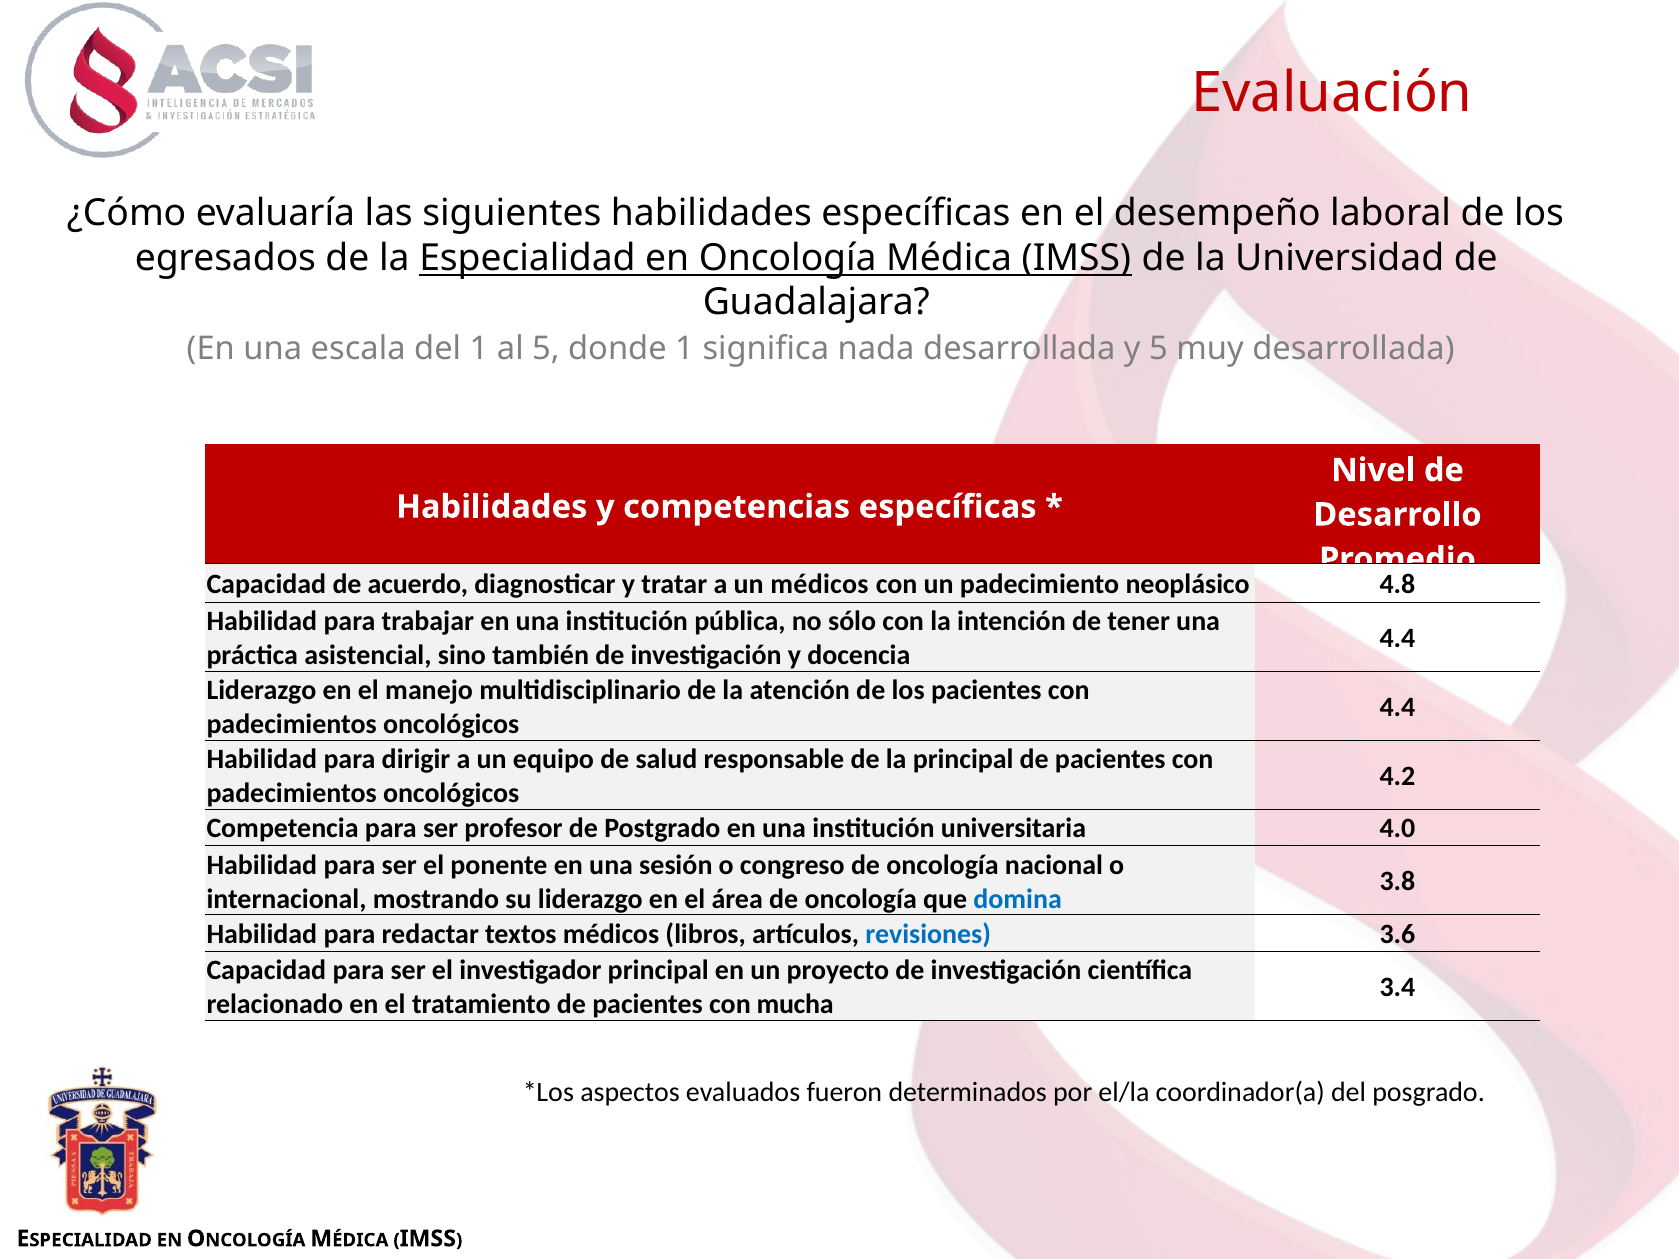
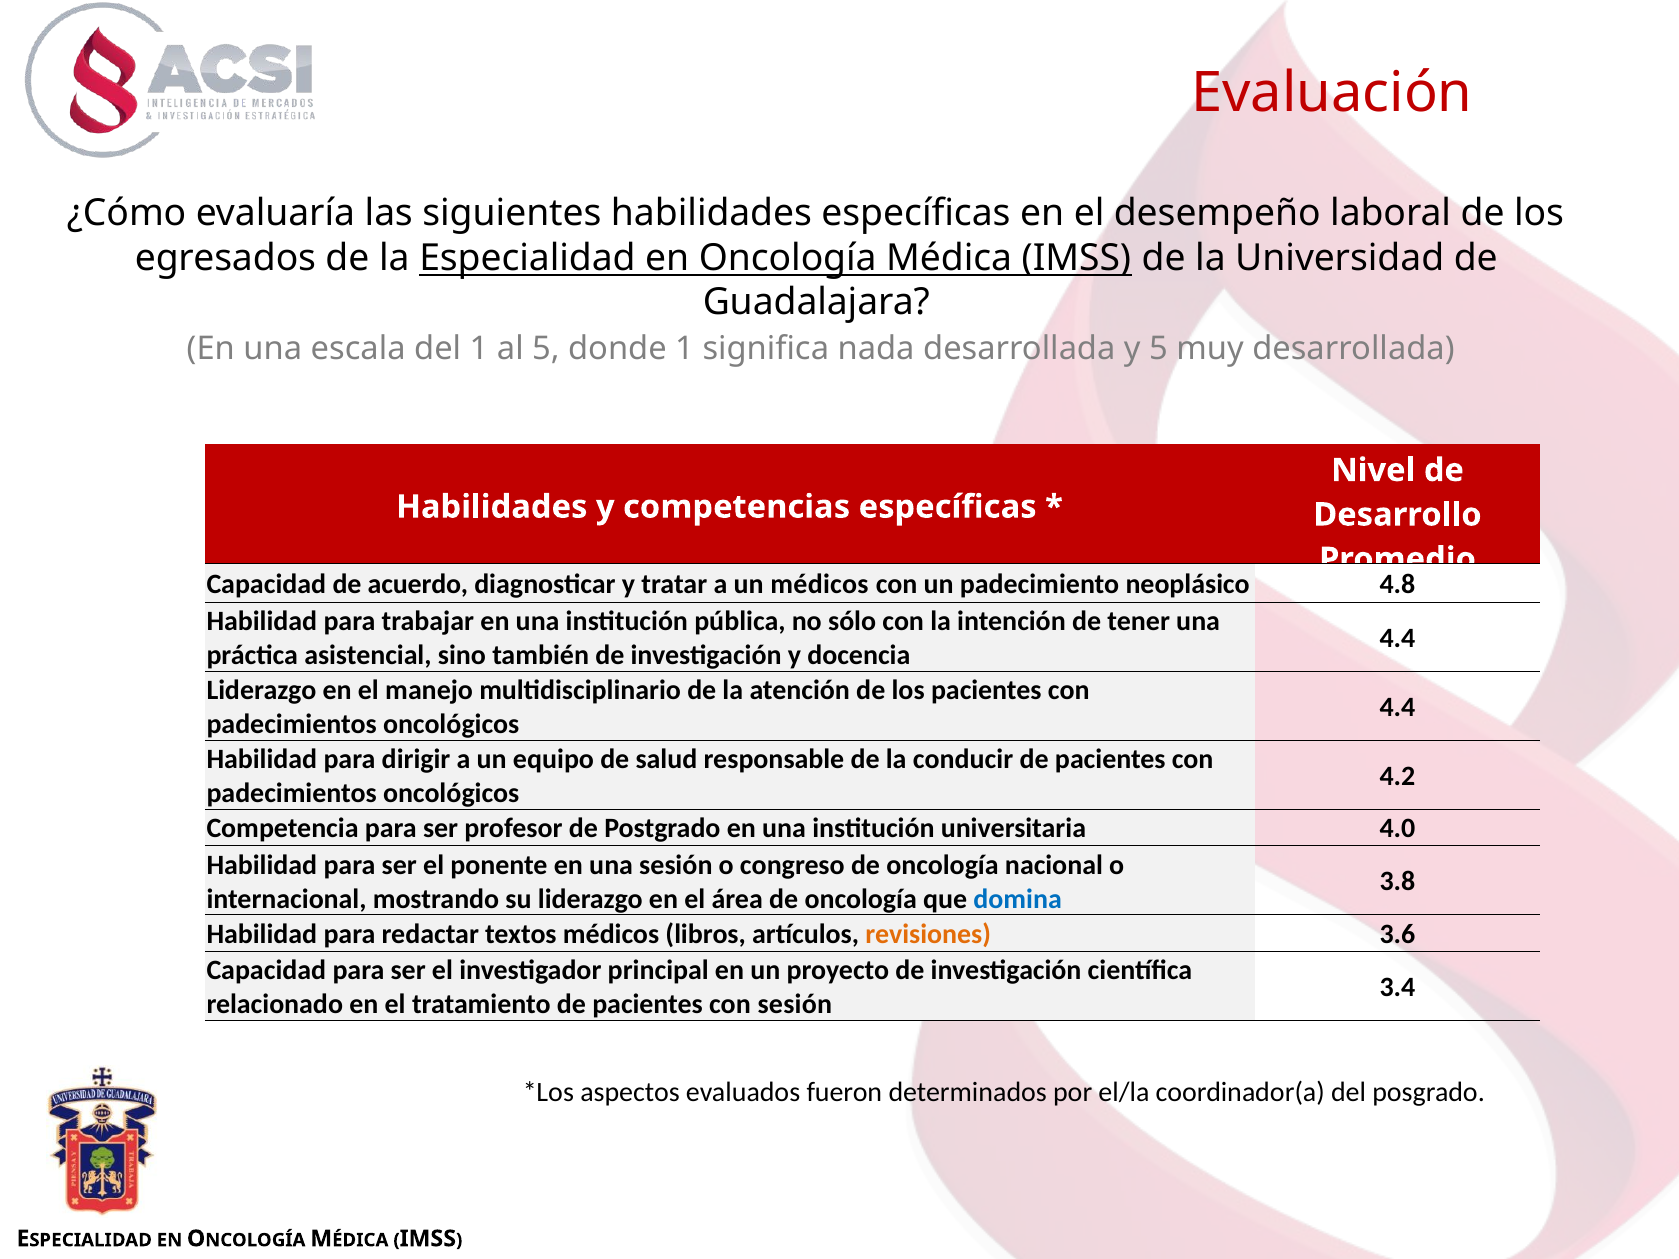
la principal: principal -> conducir
revisiones colour: blue -> orange
con mucha: mucha -> sesión
